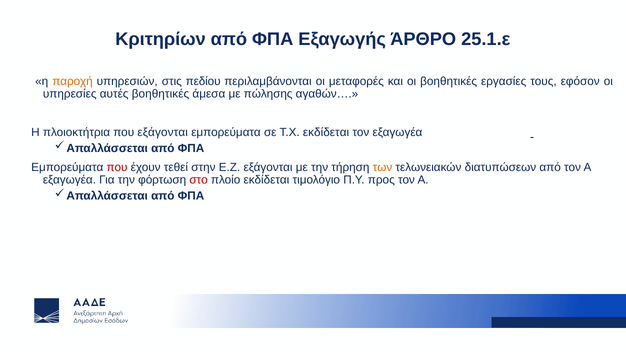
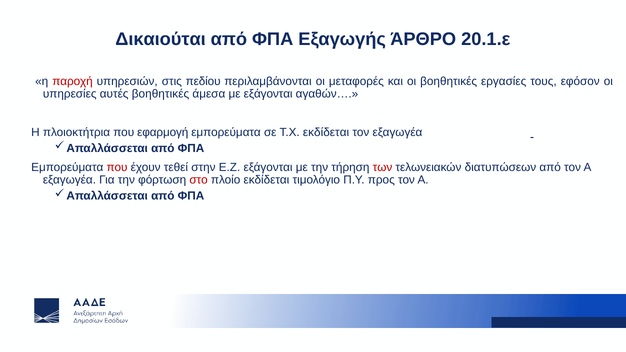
Κριτηρίων: Κριτηρίων -> Δικαιούται
25.1.ε: 25.1.ε -> 20.1.ε
παροχή colour: orange -> red
με πώλησης: πώλησης -> εξάγονται
που εξάγονται: εξάγονται -> εφαρμογή
των colour: orange -> red
